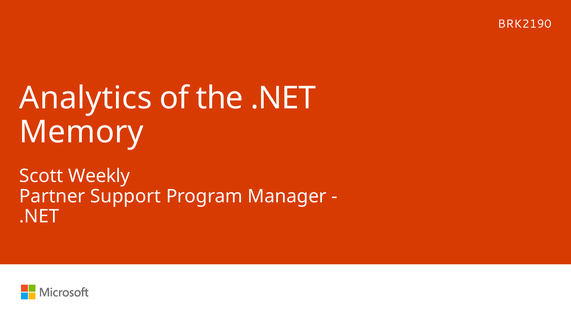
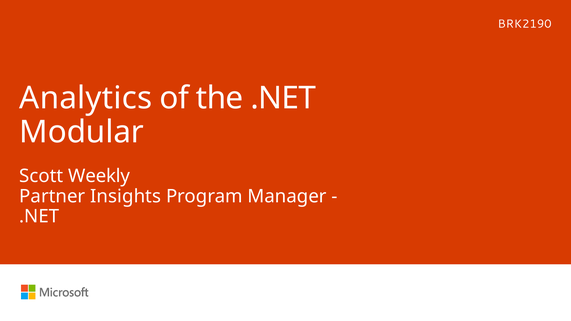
Memory: Memory -> Modular
Support: Support -> Insights
